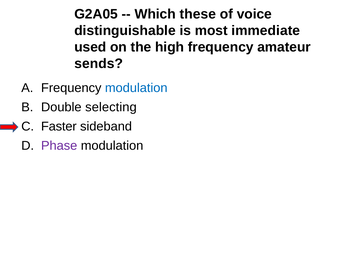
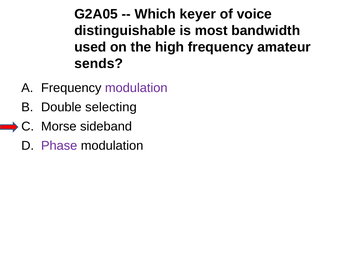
these: these -> keyer
immediate: immediate -> bandwidth
modulation at (136, 88) colour: blue -> purple
Faster: Faster -> Morse
